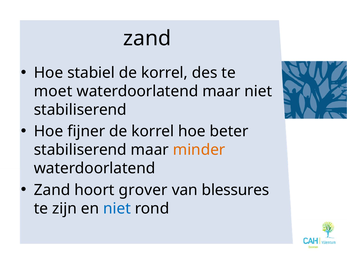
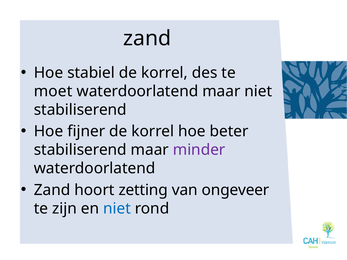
minder colour: orange -> purple
grover: grover -> zetting
blessures: blessures -> ongeveer
